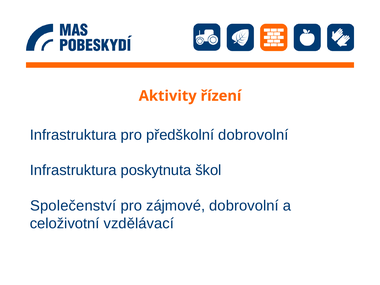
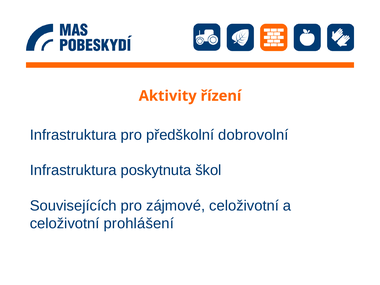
Společenství: Společenství -> Souvisejících
zájmové dobrovolní: dobrovolní -> celoživotní
vzdělávací: vzdělávací -> prohlášení
